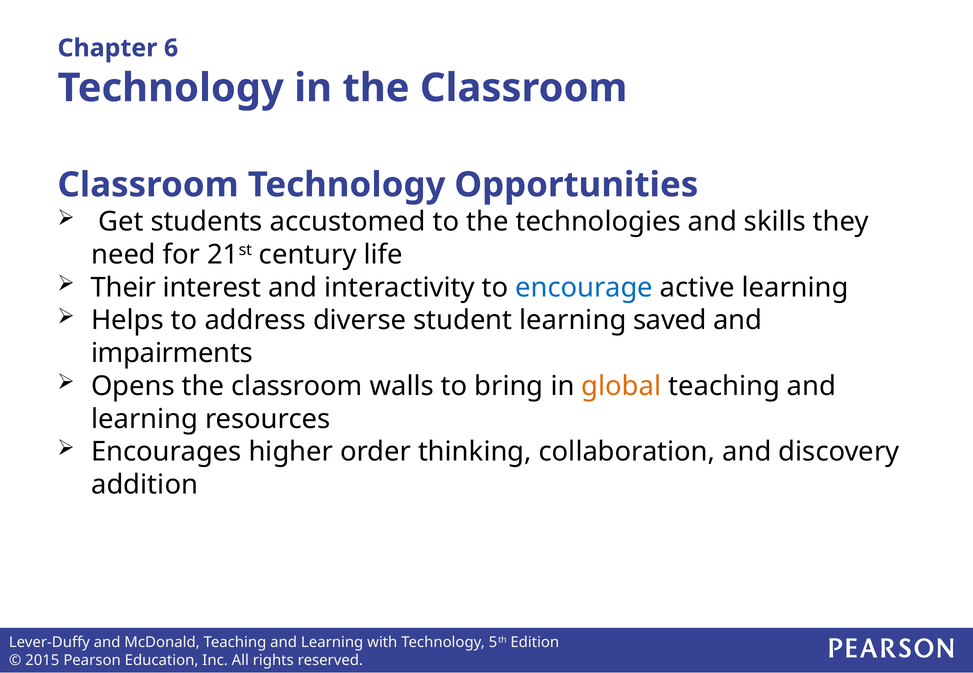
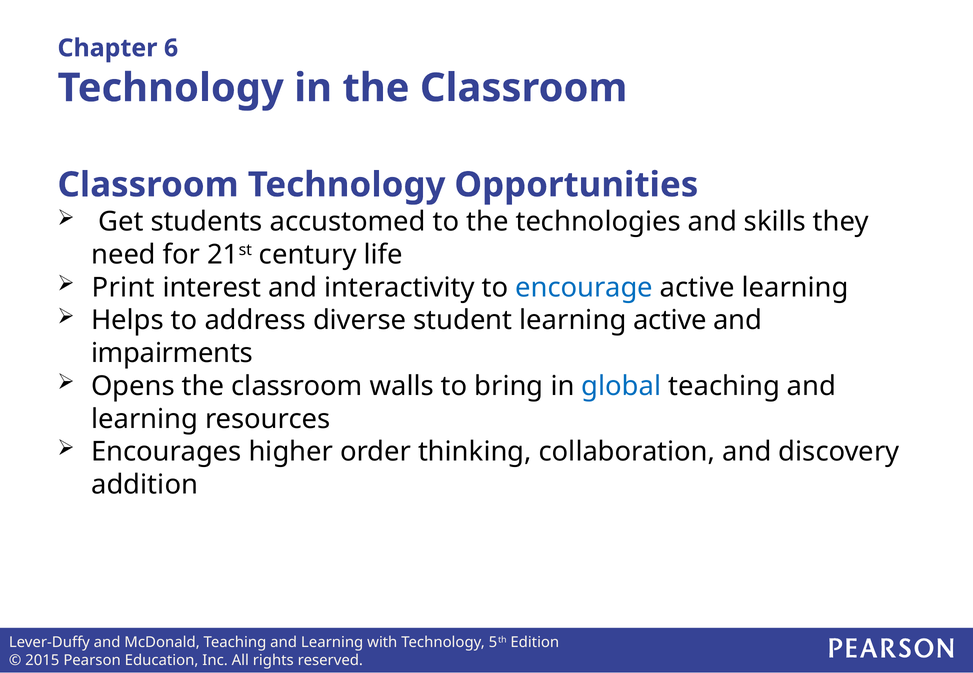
Their: Their -> Print
learning saved: saved -> active
global colour: orange -> blue
